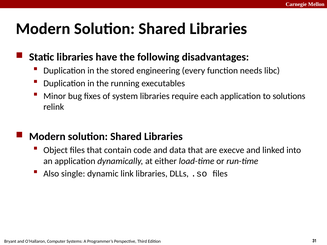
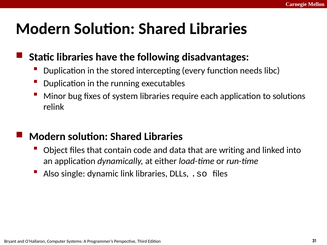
engineering: engineering -> intercepting
execve: execve -> writing
